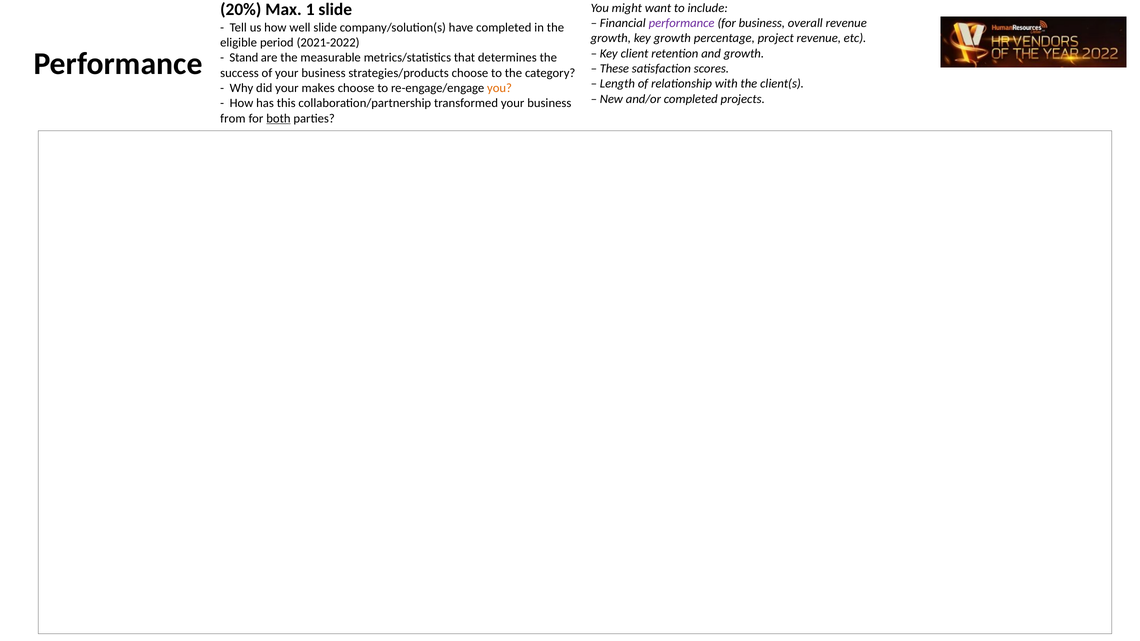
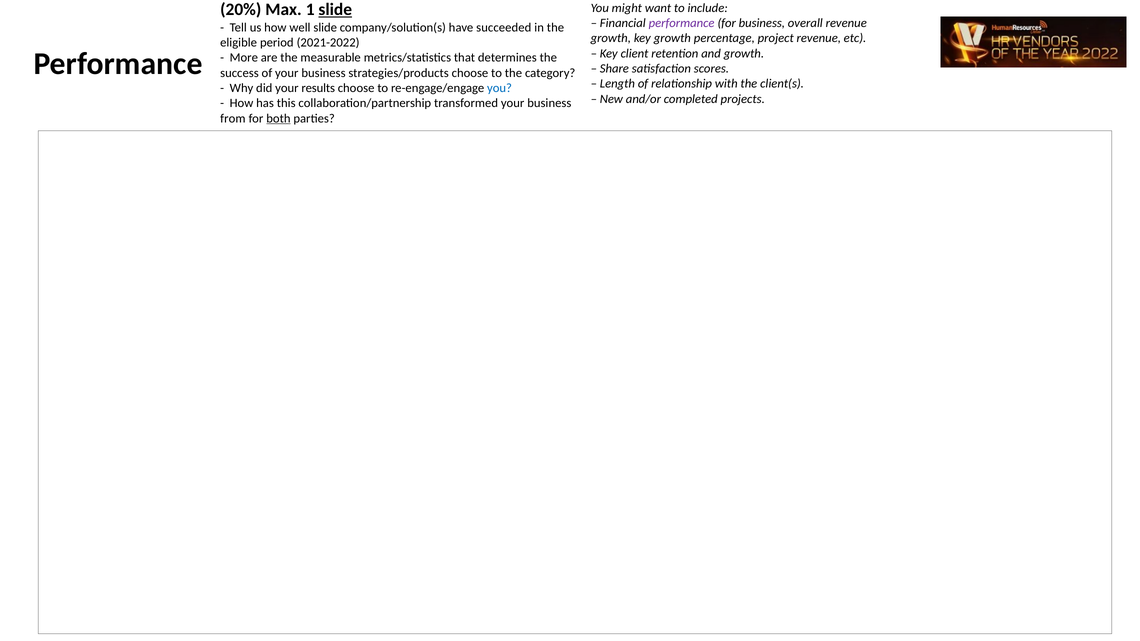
slide at (335, 10) underline: none -> present
have completed: completed -> succeeded
Stand: Stand -> More
These: These -> Share
makes: makes -> results
you at (500, 88) colour: orange -> blue
